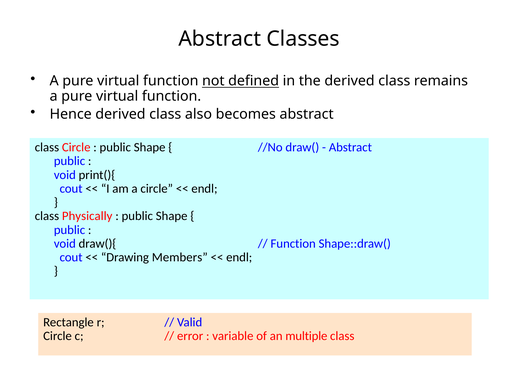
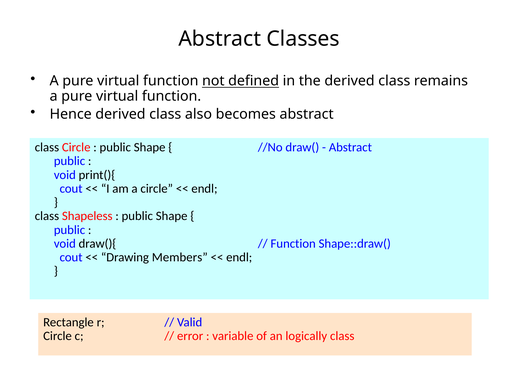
Physically: Physically -> Shapeless
multiple: multiple -> logically
